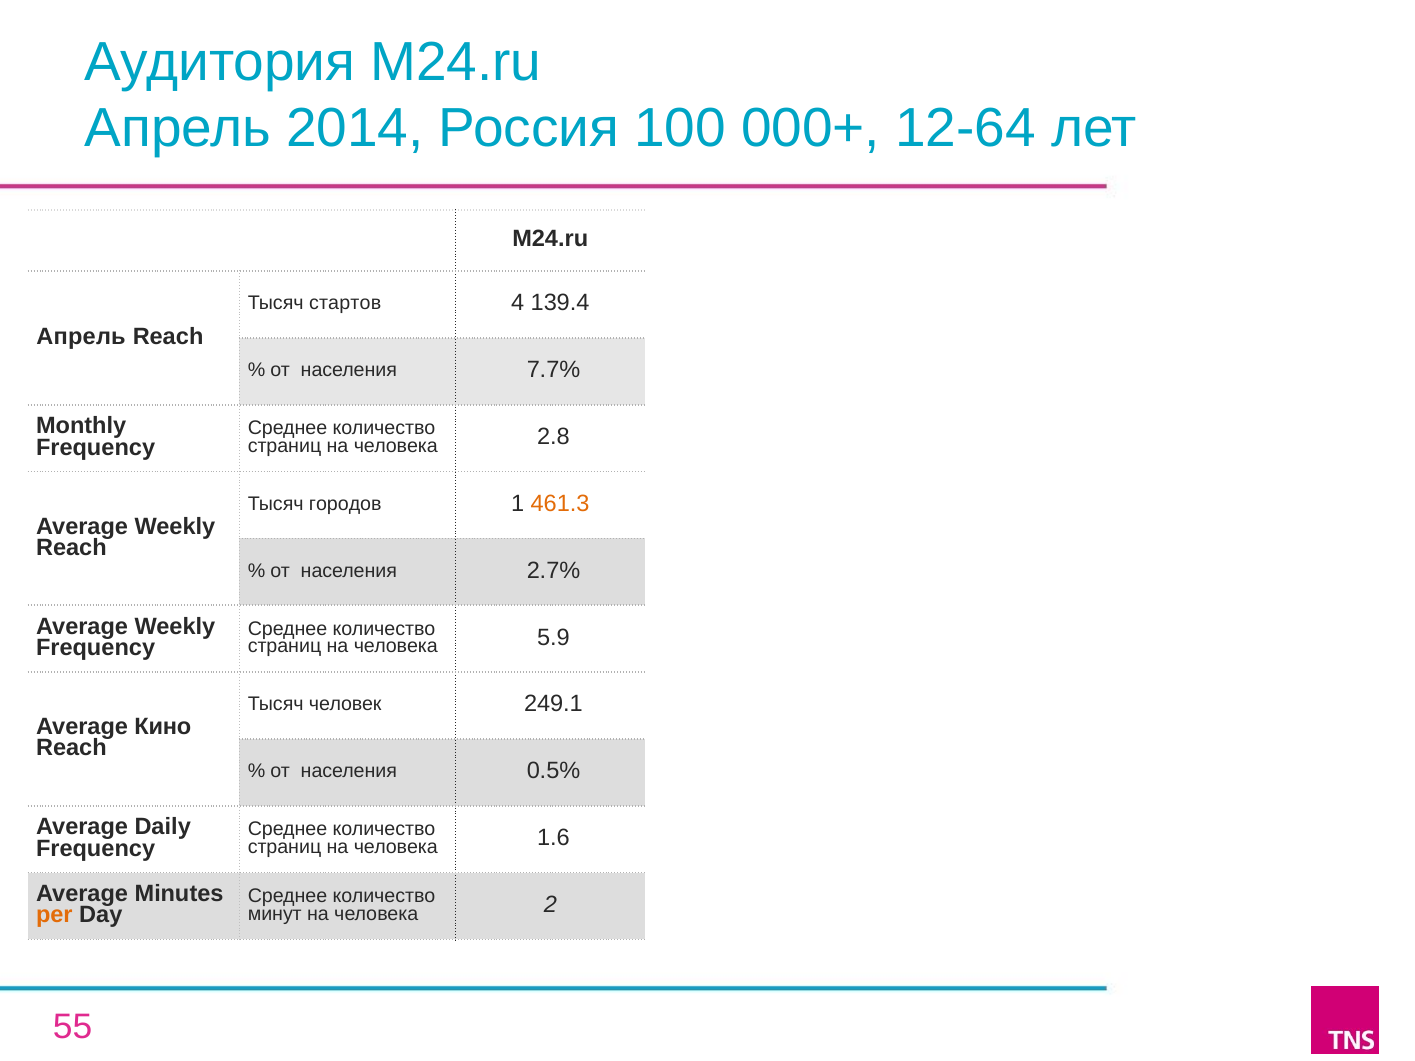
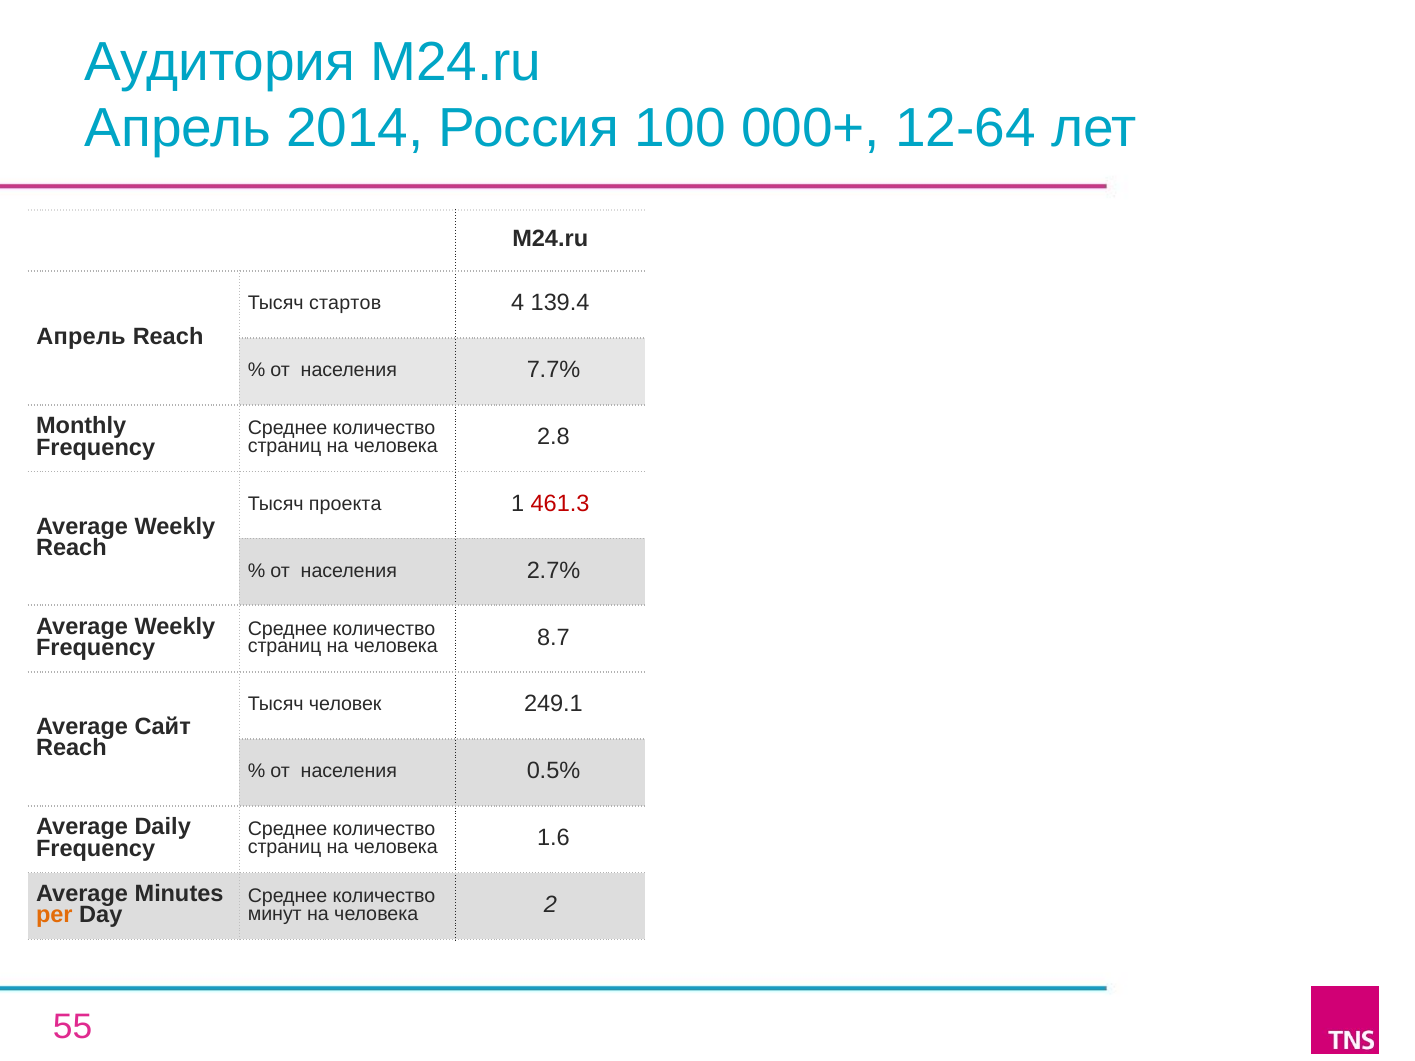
городов: городов -> проекта
461.3 colour: orange -> red
5.9: 5.9 -> 8.7
Кино: Кино -> Сайт
